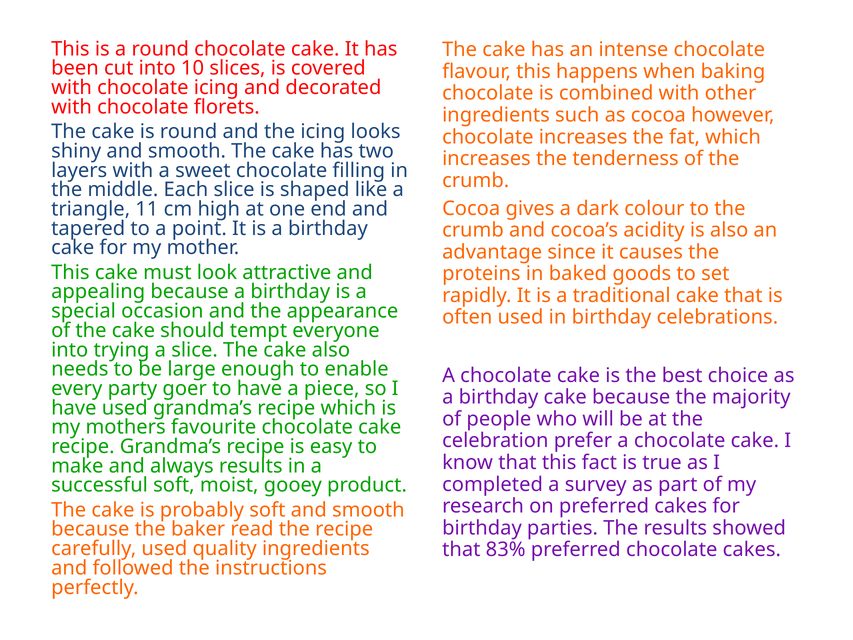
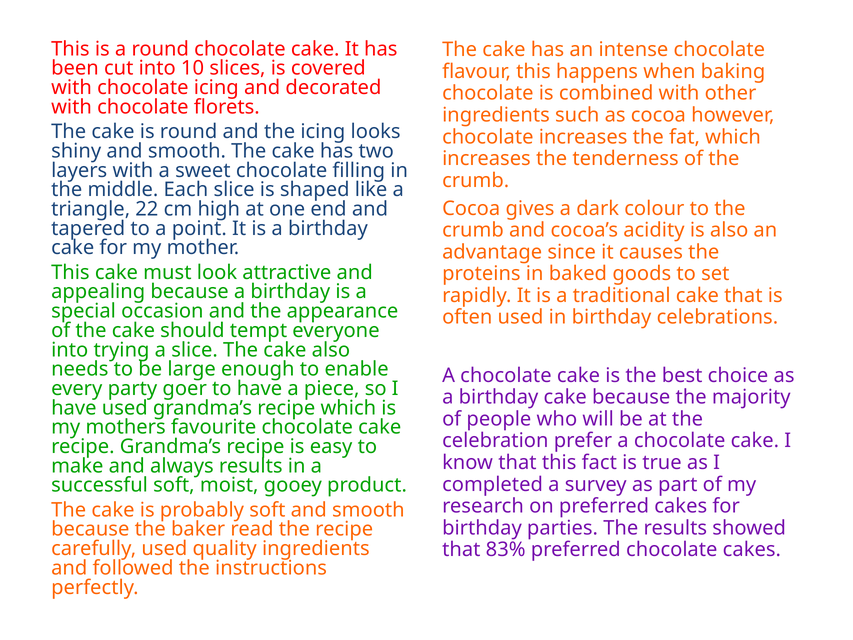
11: 11 -> 22
